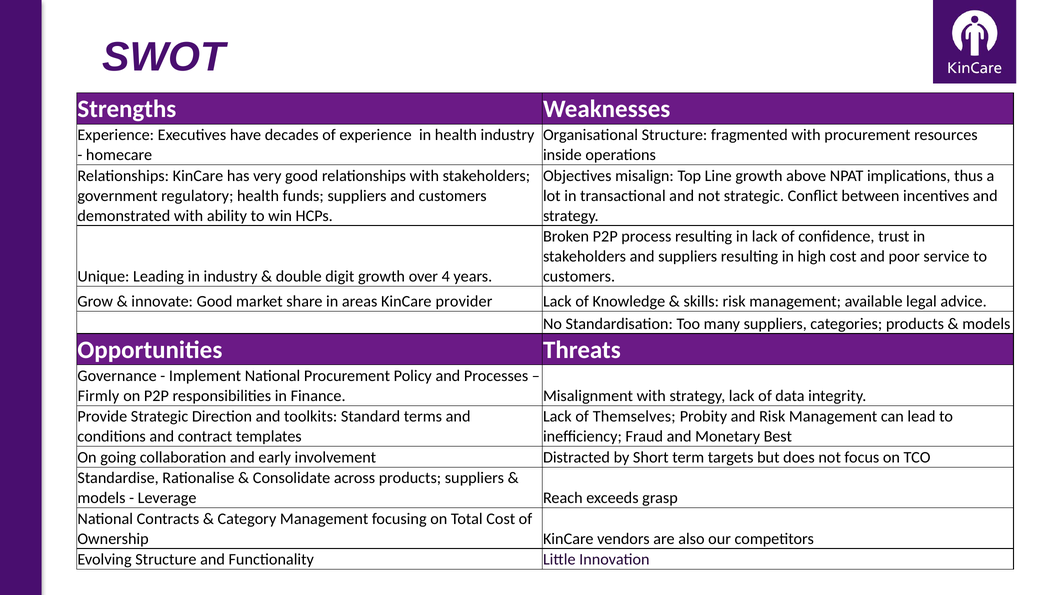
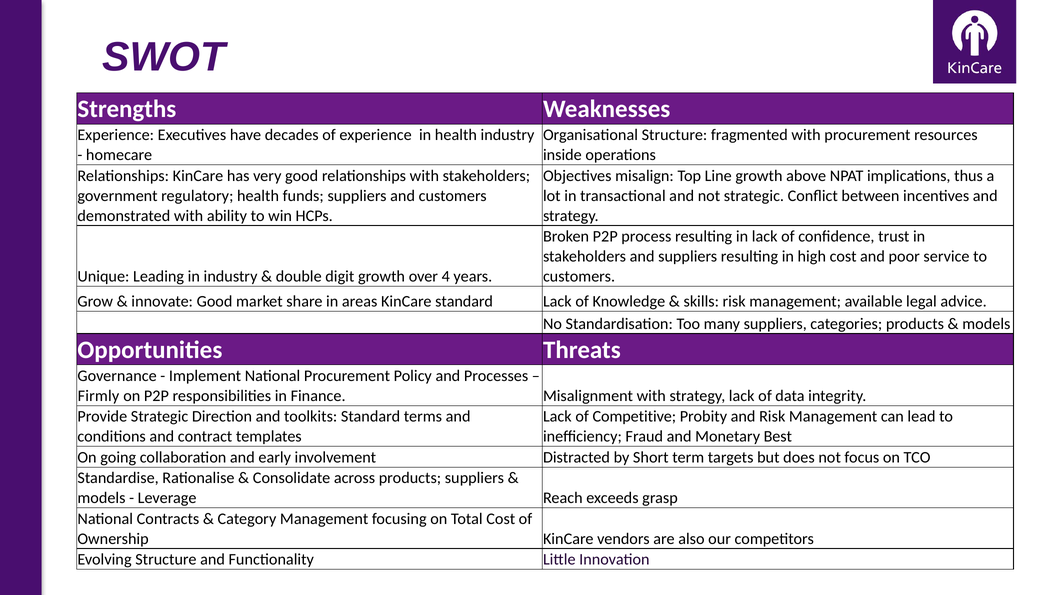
KinCare provider: provider -> standard
Themselves: Themselves -> Competitive
